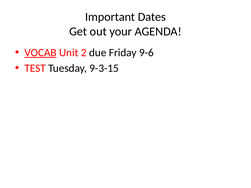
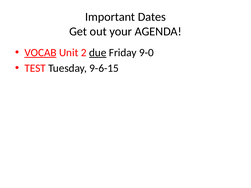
due underline: none -> present
9-6: 9-6 -> 9-0
9-3-15: 9-3-15 -> 9-6-15
